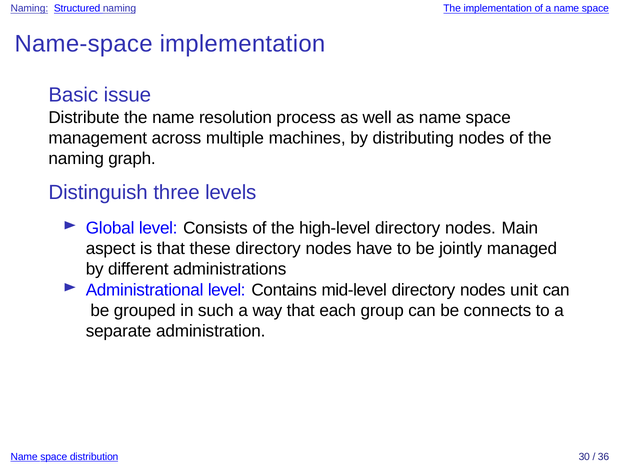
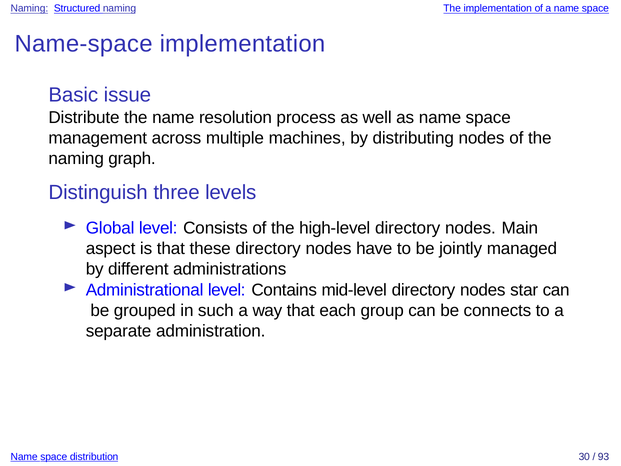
unit: unit -> star
36: 36 -> 93
